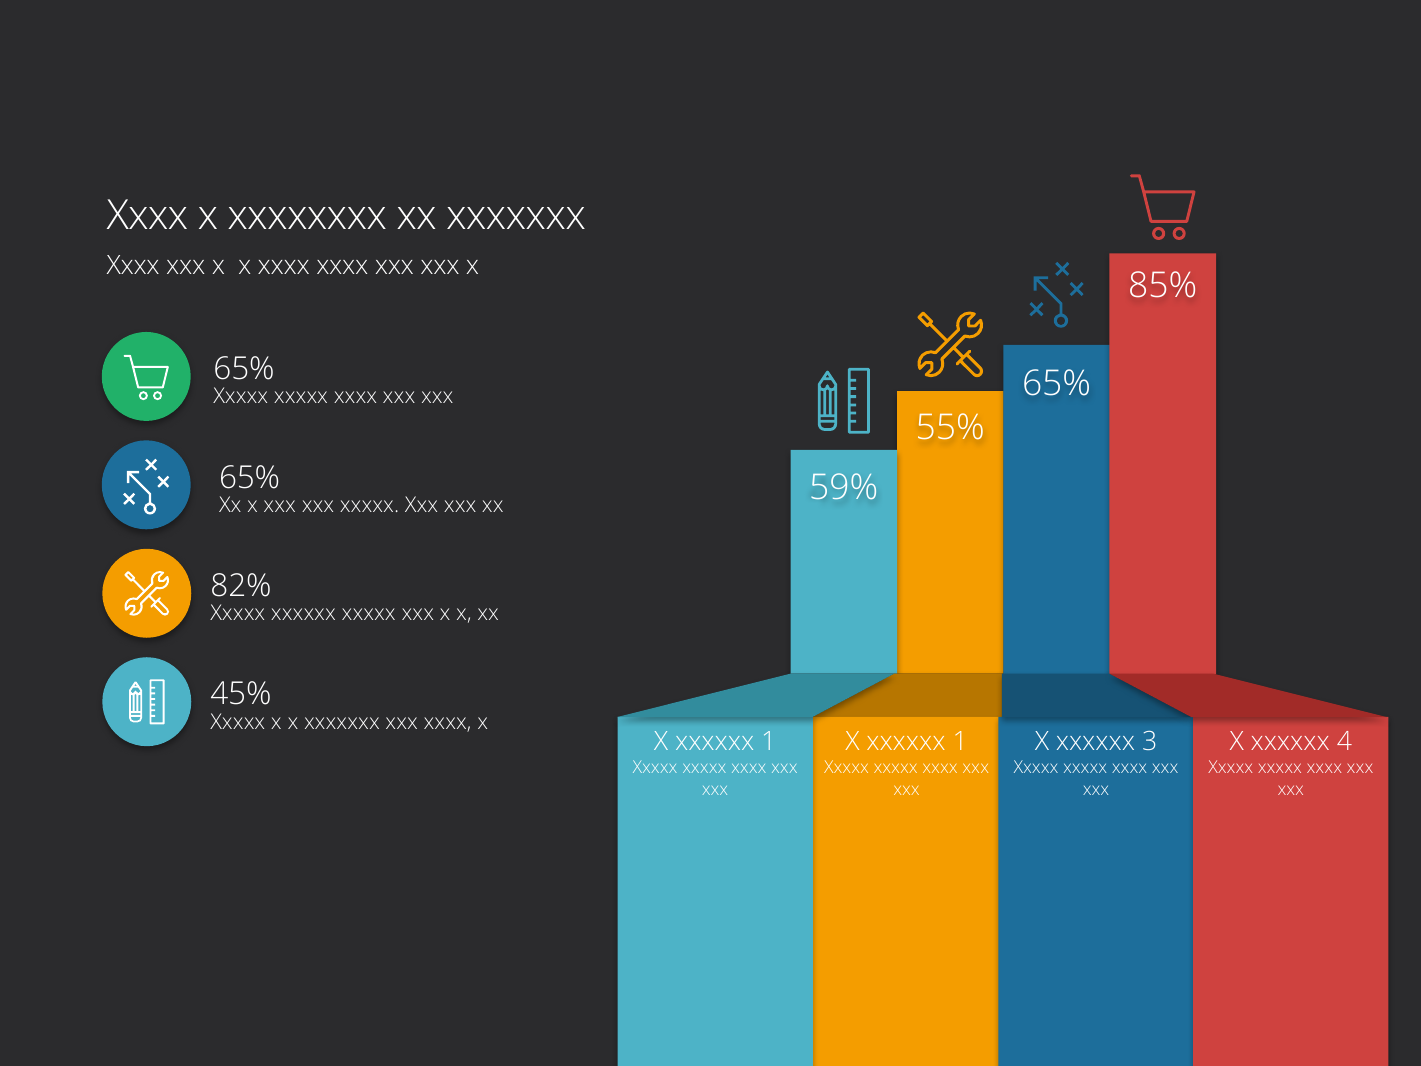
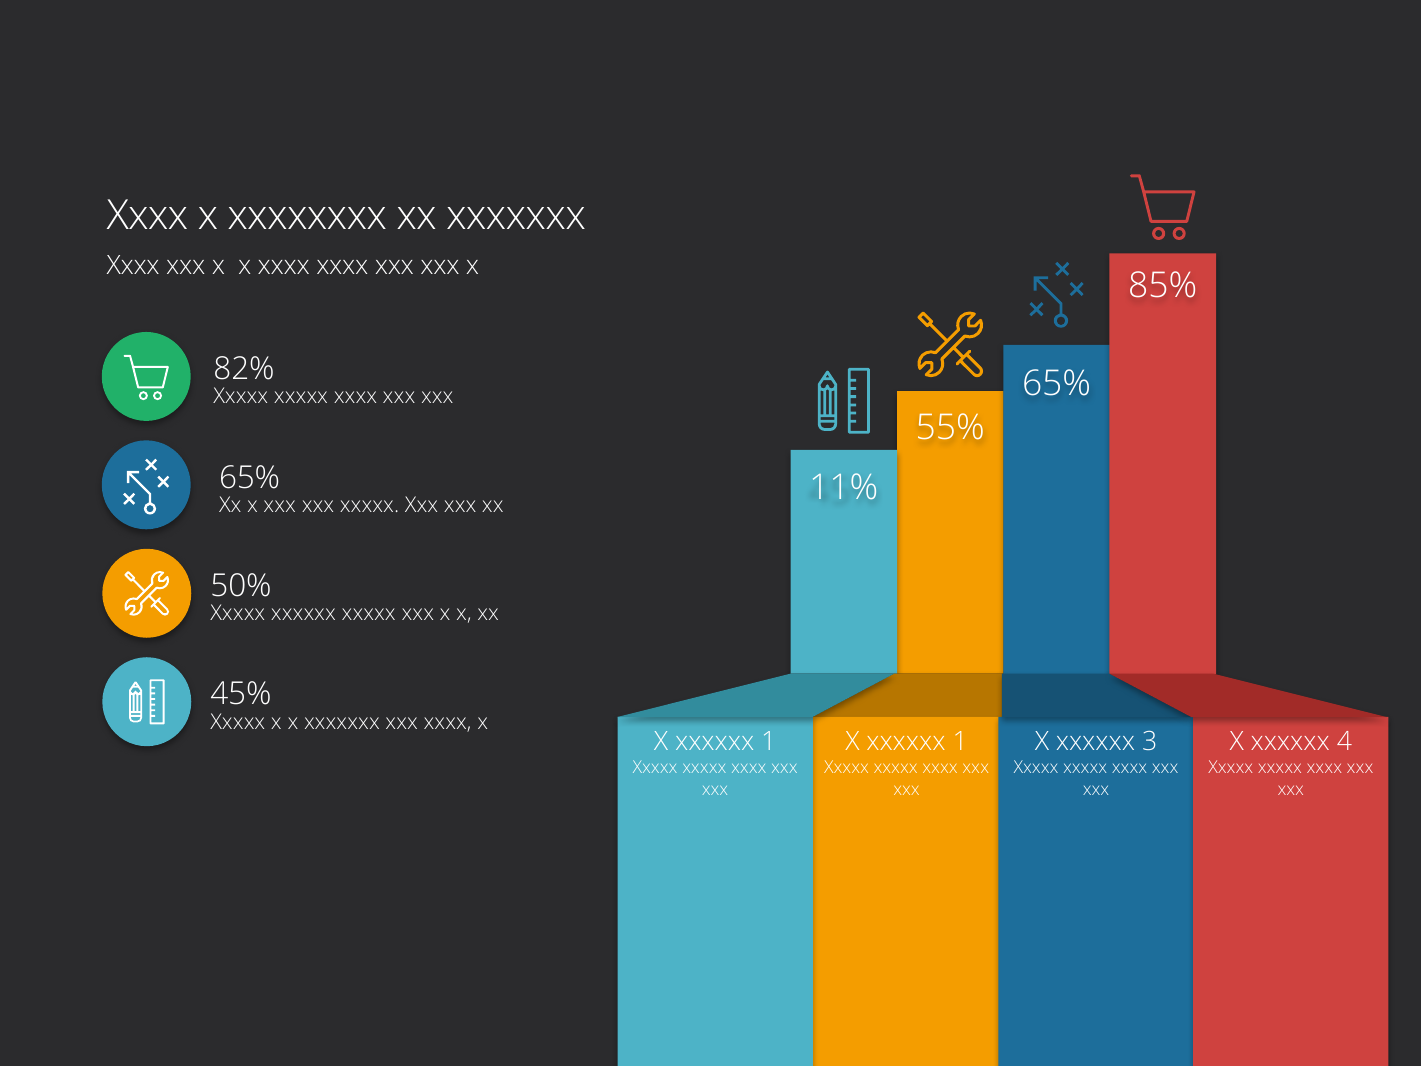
65% at (244, 369): 65% -> 82%
59%: 59% -> 11%
82%: 82% -> 50%
